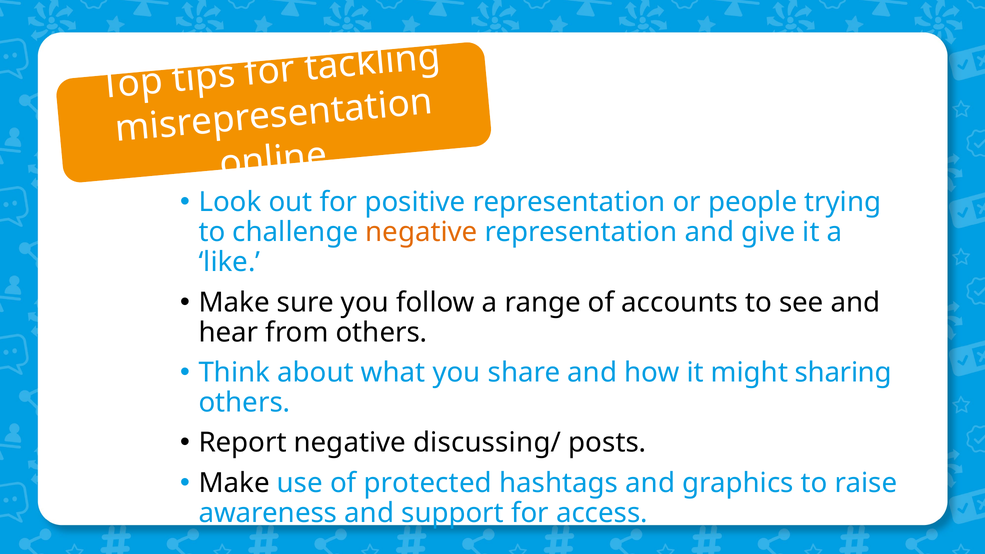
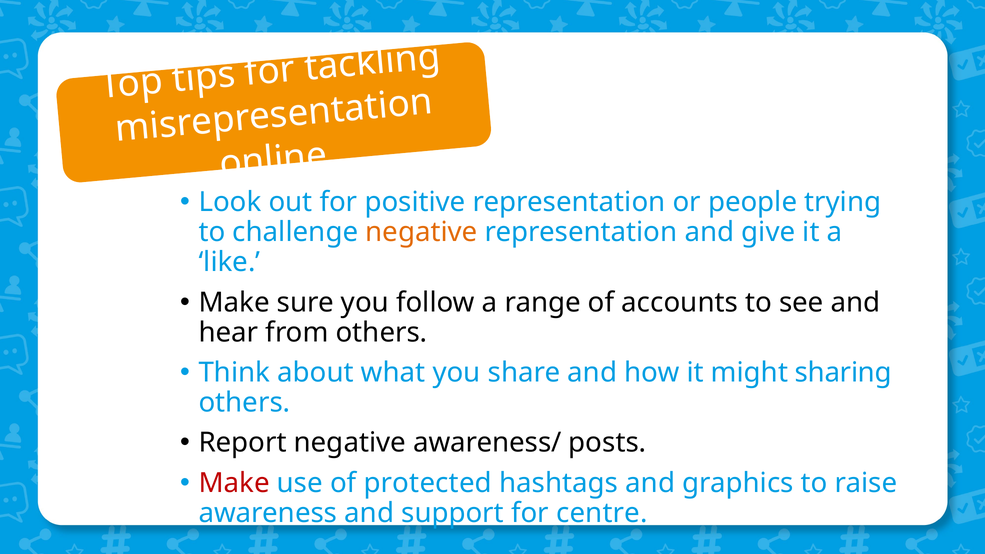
discussing/: discussing/ -> awareness/
Make at (234, 483) colour: black -> red
access: access -> centre
